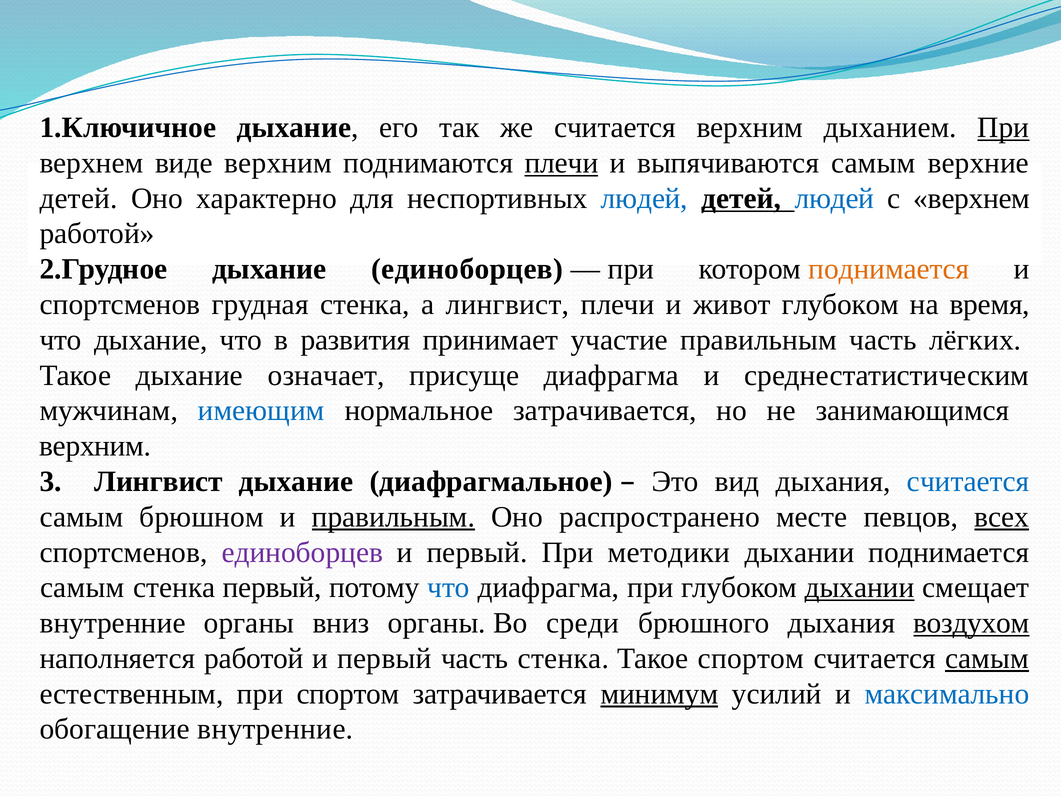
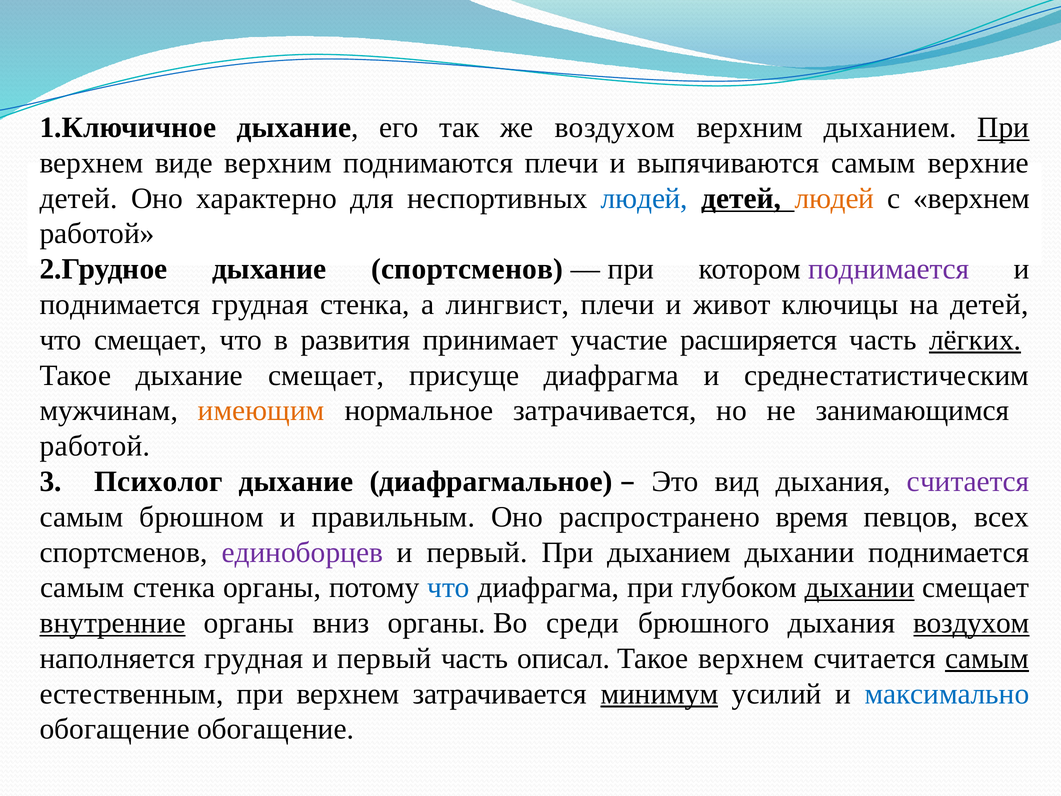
же считается: считается -> воздухом
плечи at (561, 163) underline: present -> none
людей at (834, 198) colour: blue -> orange
дыхание единоборцев: единоборцев -> спортсменов
поднимается at (889, 269) colour: orange -> purple
спортсменов at (120, 304): спортсменов -> поднимается
живот глубоком: глубоком -> ключицы
на время: время -> детей
что дыхание: дыхание -> смещает
участие правильным: правильным -> расширяется
лёгких underline: none -> present
дыхание означает: означает -> смещает
имеющим colour: blue -> orange
верхним at (95, 446): верхним -> работой
Лингвист at (159, 481): Лингвист -> Психолог
считается at (968, 481) colour: blue -> purple
правильным at (393, 517) underline: present -> none
месте: месте -> время
всех underline: present -> none
При методики: методики -> дыханием
стенка первый: первый -> органы
внутренние at (113, 623) underline: none -> present
наполняется работой: работой -> грудная
часть стенка: стенка -> описал
Такое спортом: спортом -> верхнем
естественным при спортом: спортом -> верхнем
обогащение внутренние: внутренние -> обогащение
